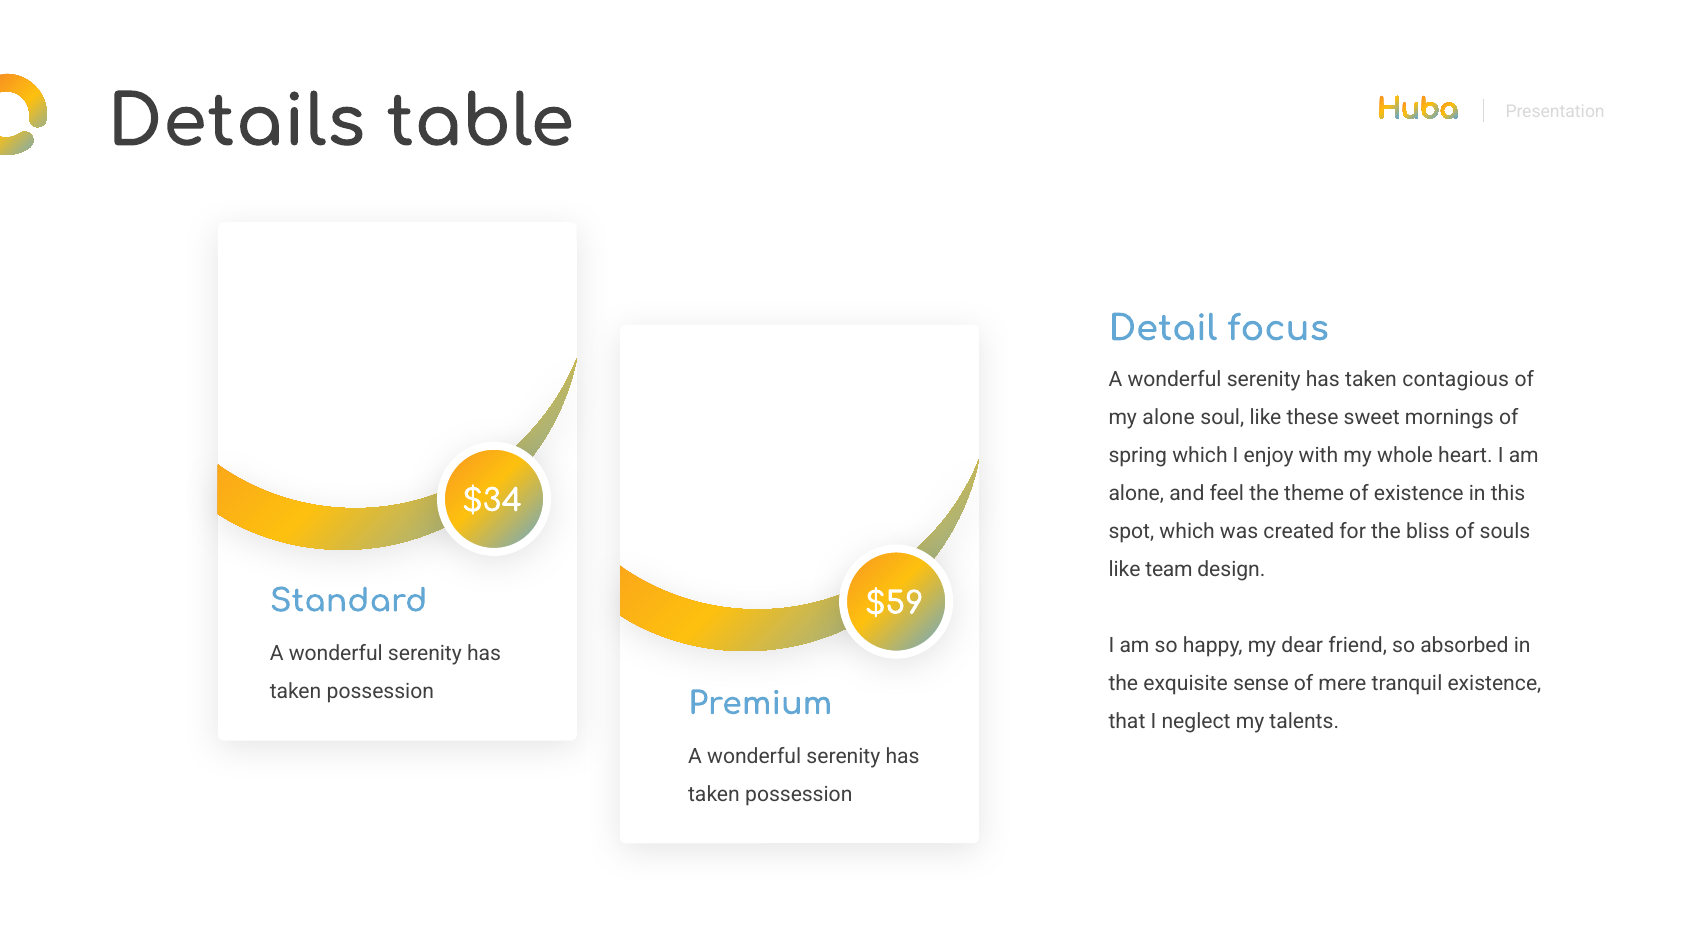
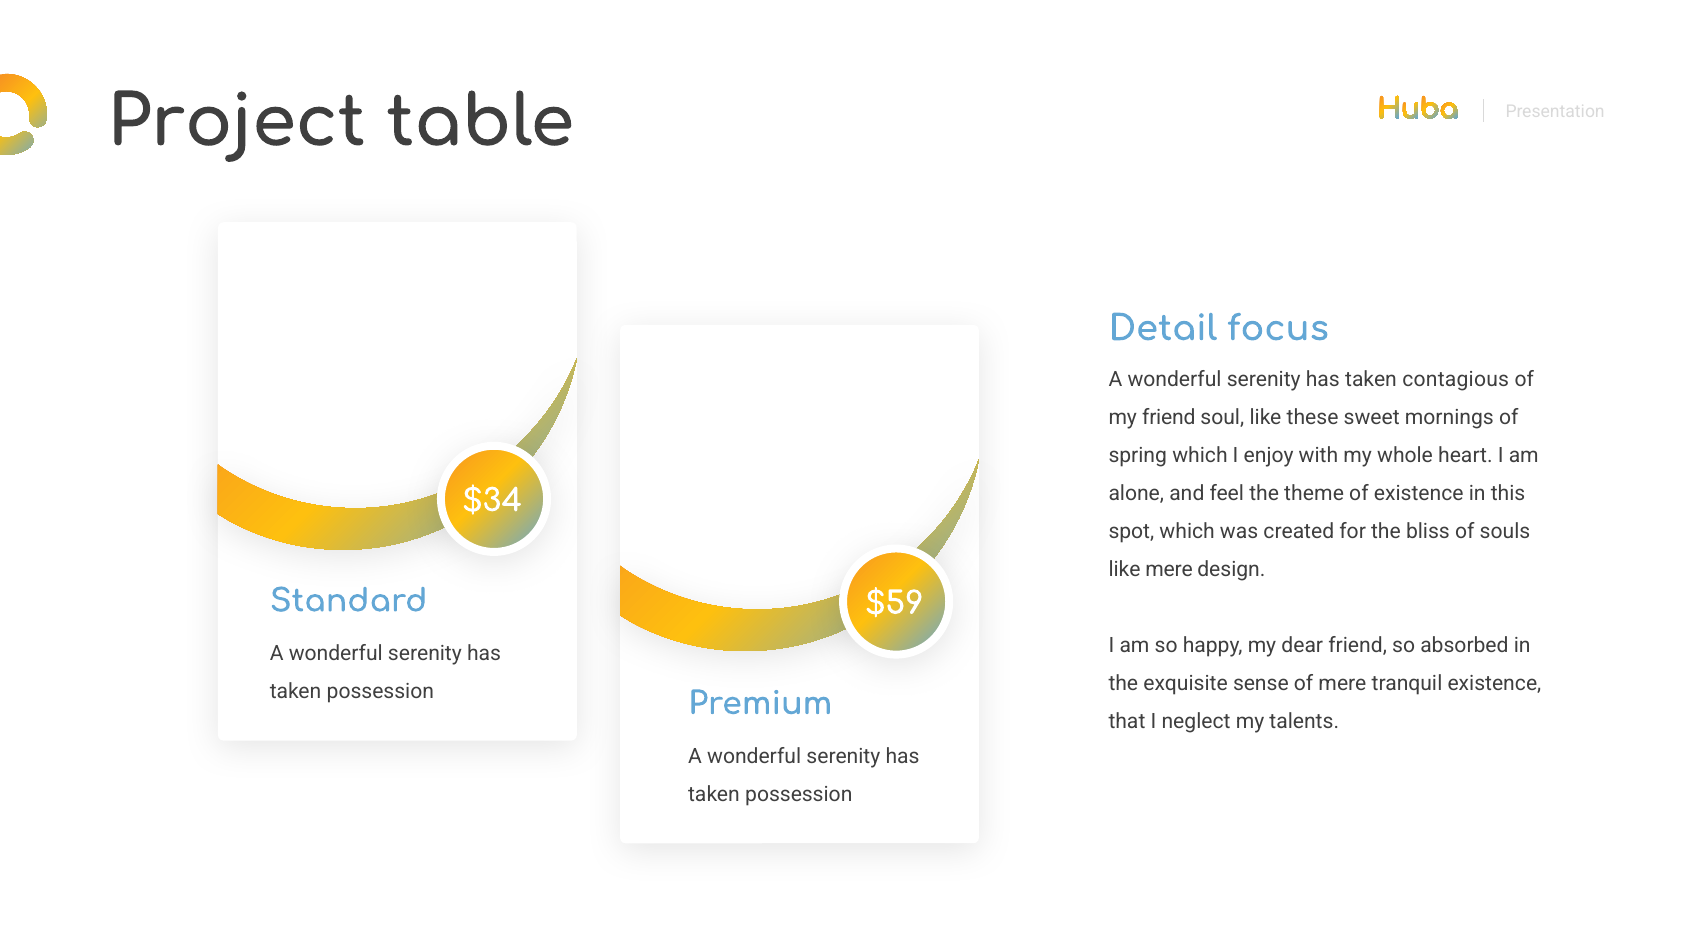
Details: Details -> Project
my alone: alone -> friend
like team: team -> mere
